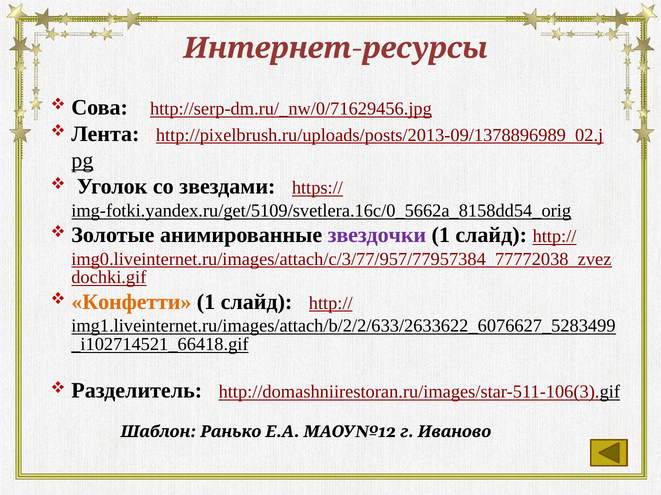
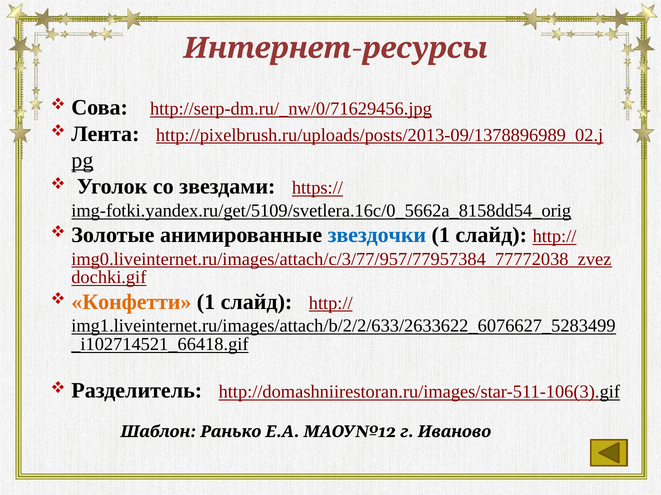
звездочки colour: purple -> blue
